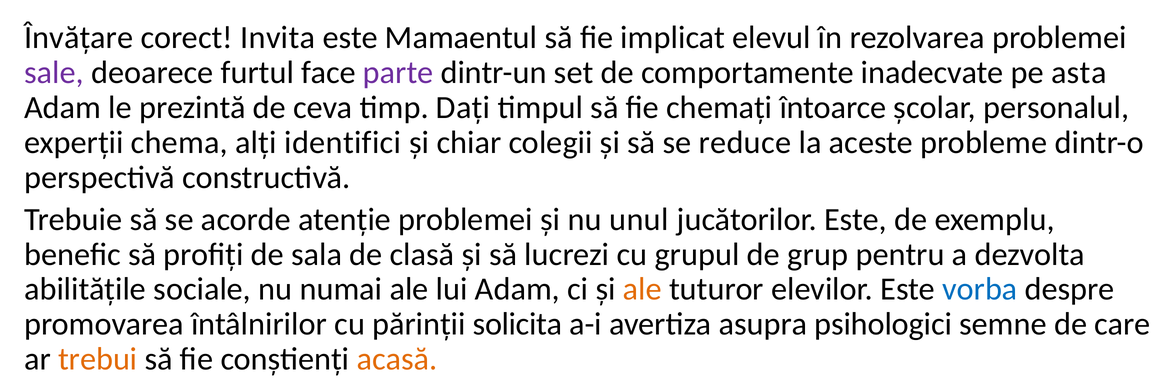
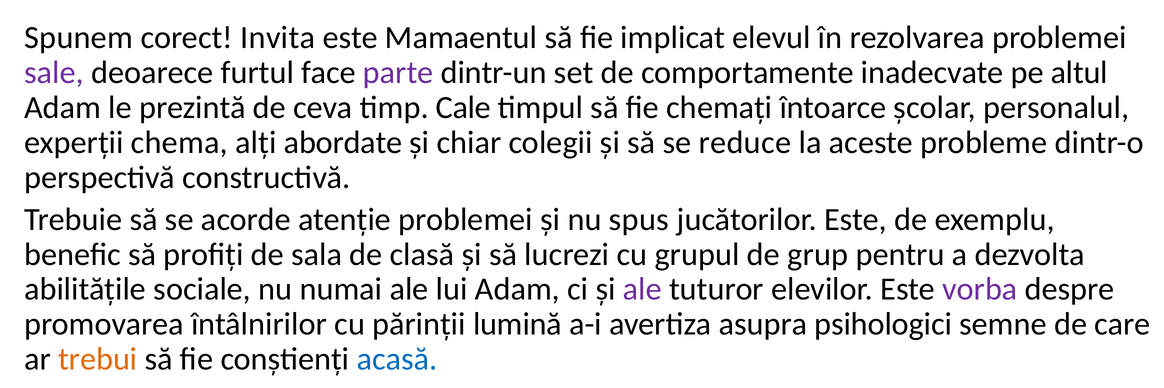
Învățare: Învățare -> Spunem
asta: asta -> altul
Dați: Dați -> Cale
identifici: identifici -> abordate
unul: unul -> spus
ale at (642, 289) colour: orange -> purple
vorba colour: blue -> purple
solicita: solicita -> lumină
acasă colour: orange -> blue
